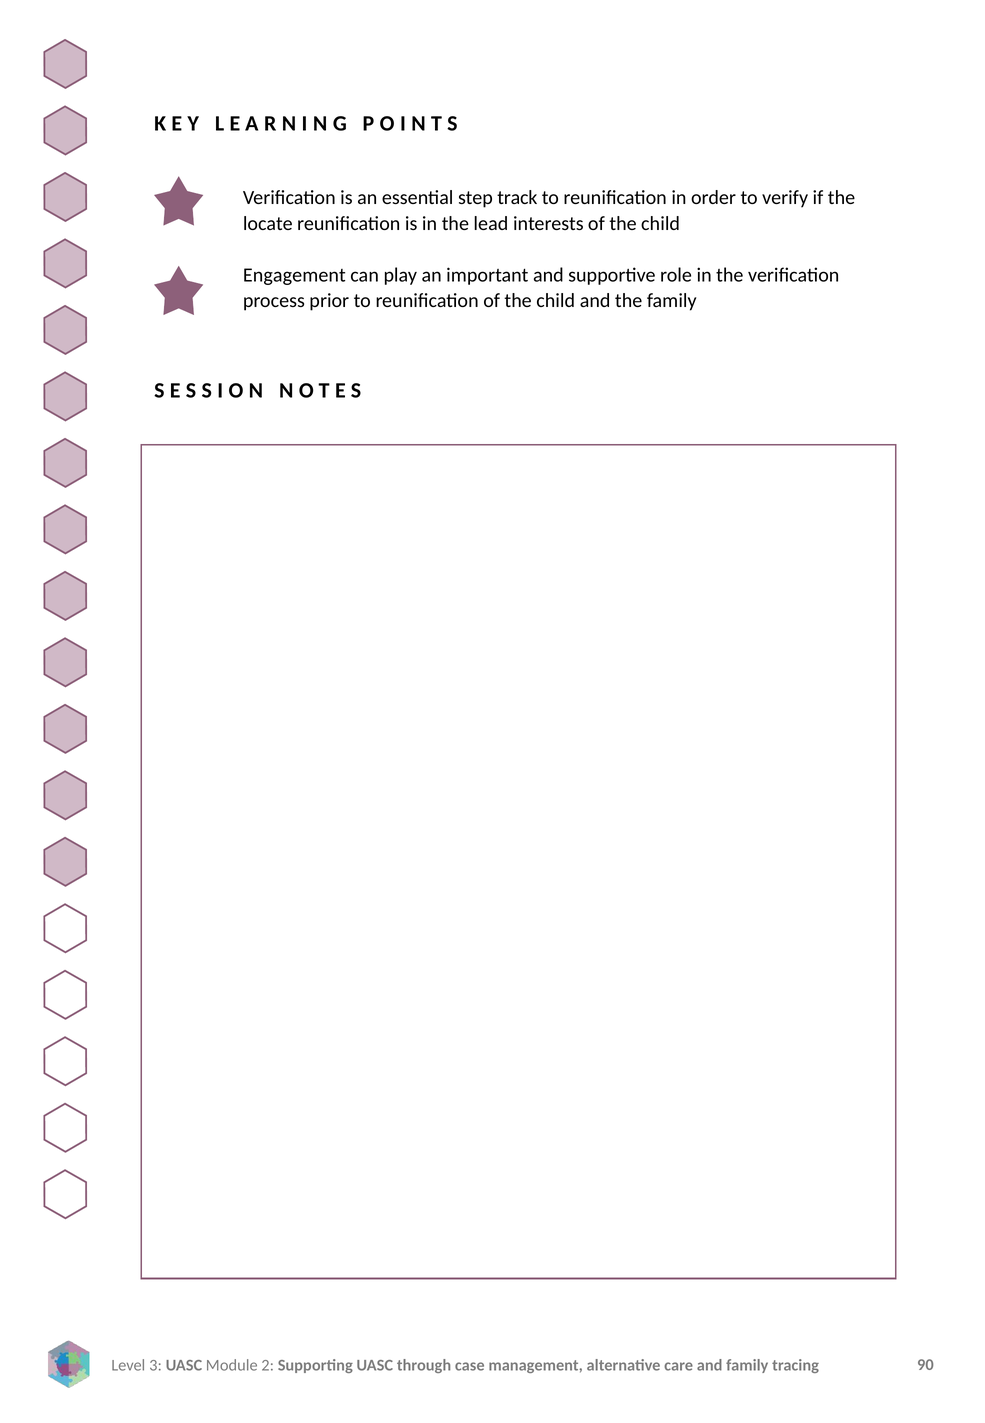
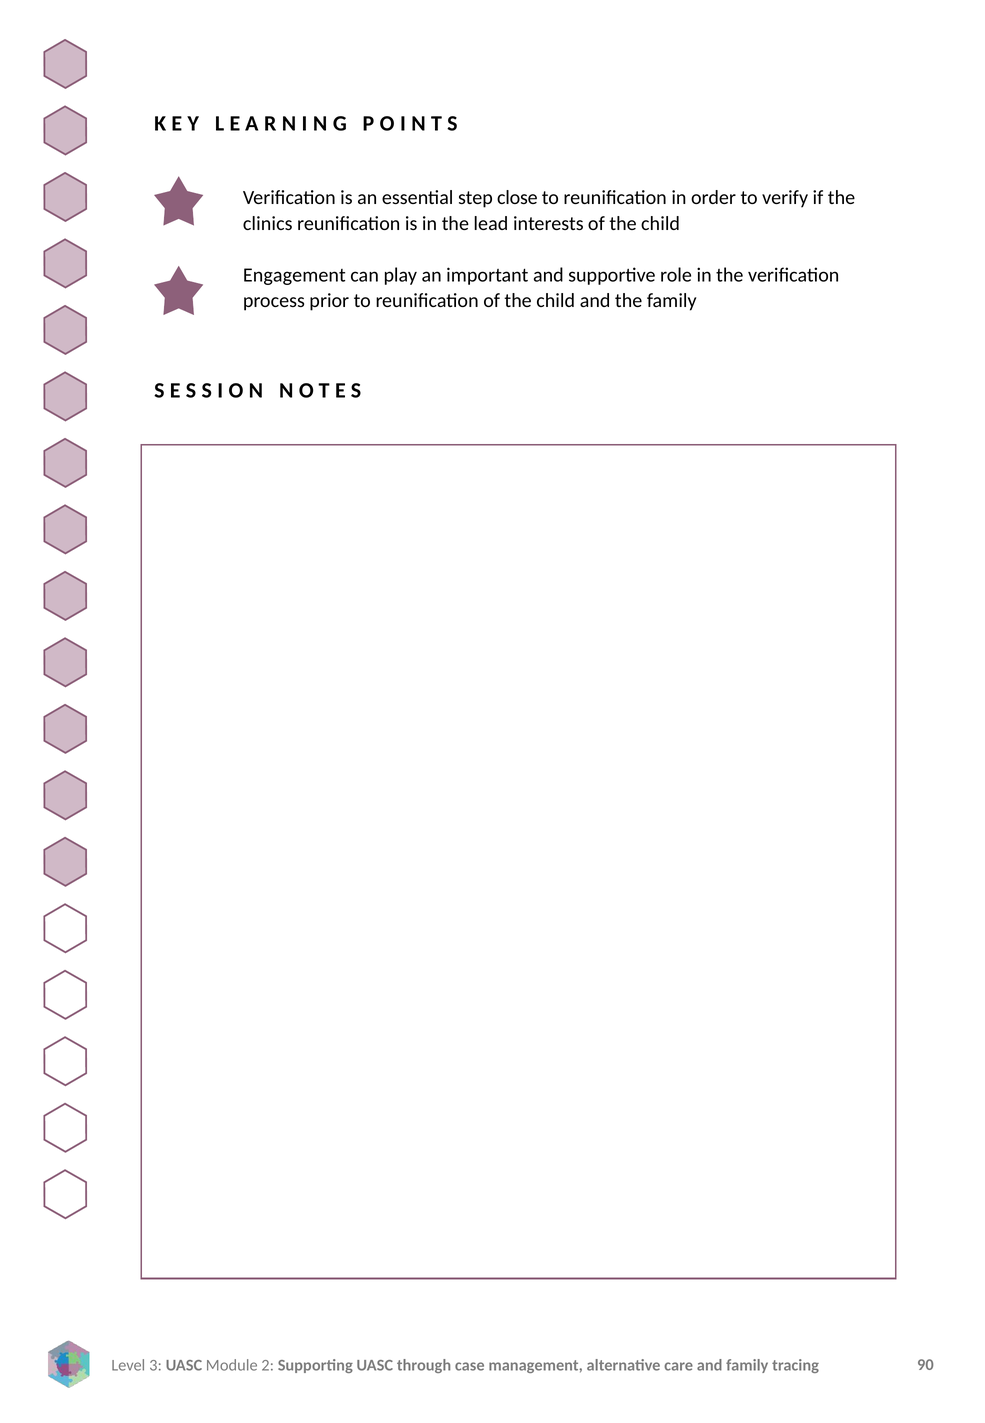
track: track -> close
locate: locate -> clinics
